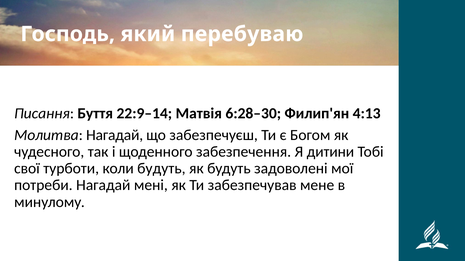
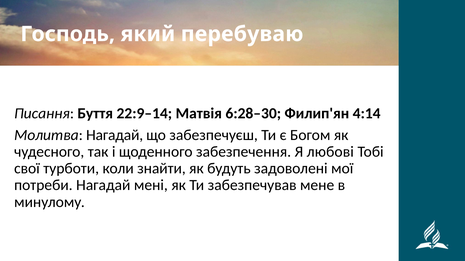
4:13: 4:13 -> 4:14
дитини: дитини -> любові
коли будуть: будуть -> знайти
